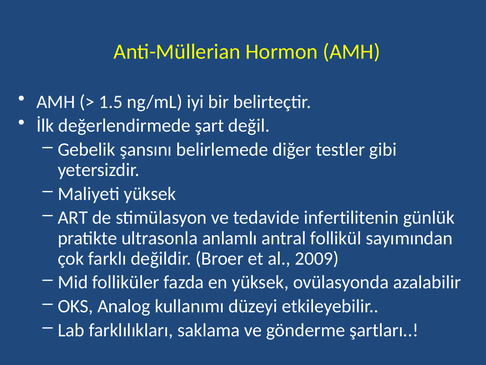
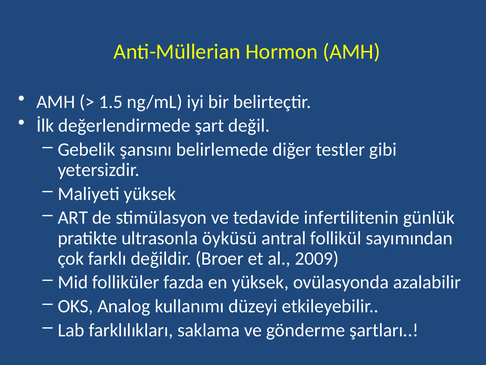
anlamlı: anlamlı -> öyküsü
